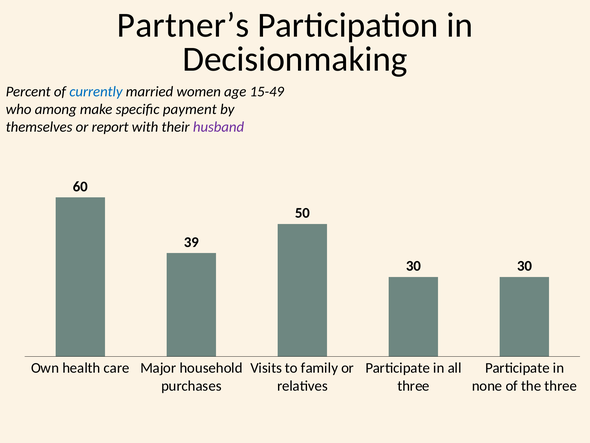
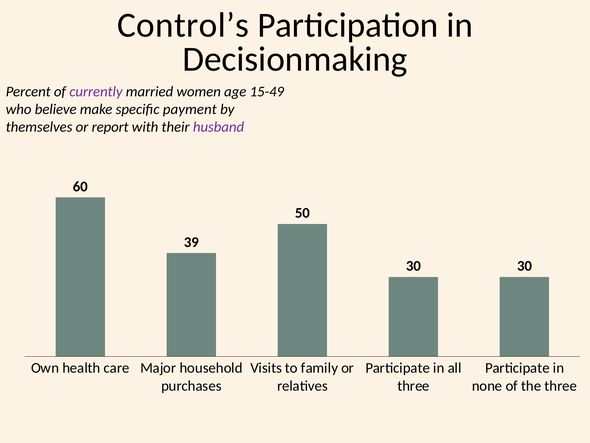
Partner’s: Partner’s -> Control’s
currently colour: blue -> purple
among: among -> believe
